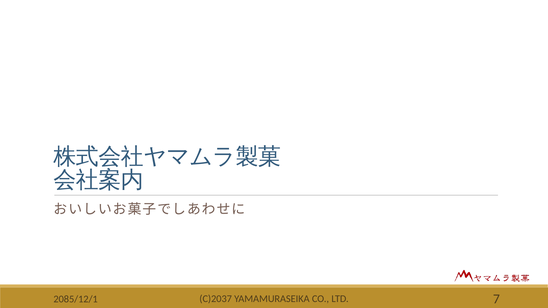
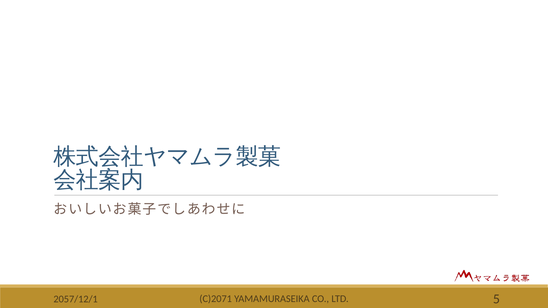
C)2037: C)2037 -> C)2071
7: 7 -> 5
2085/12/1: 2085/12/1 -> 2057/12/1
